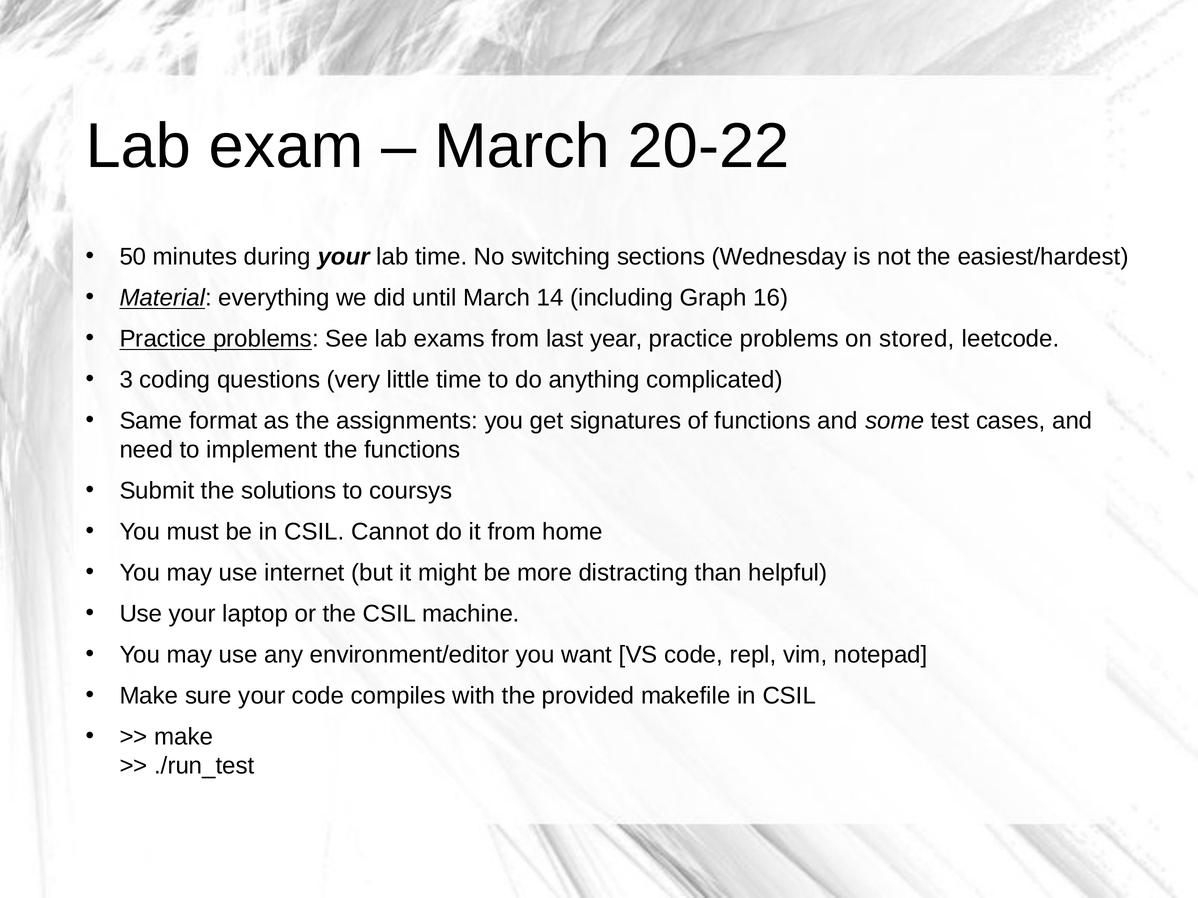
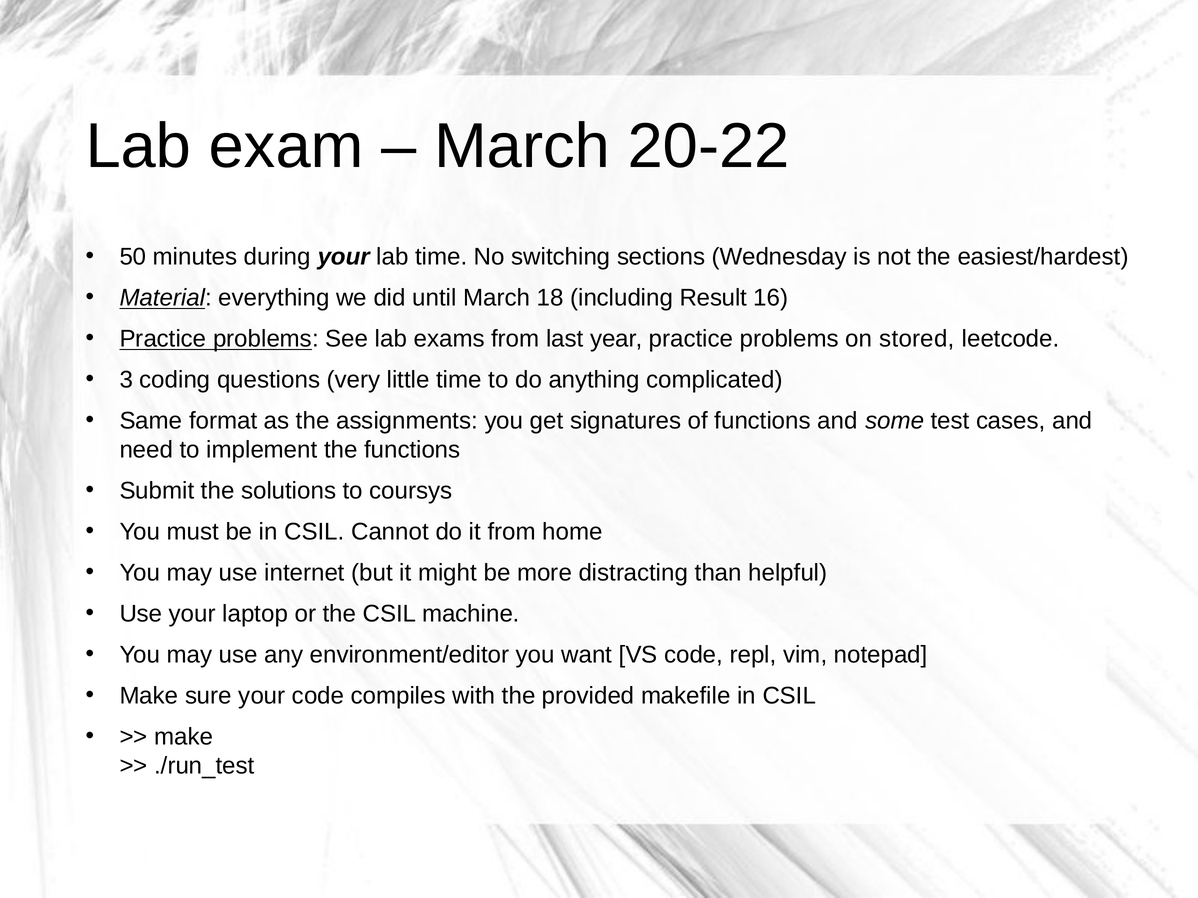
14: 14 -> 18
Graph: Graph -> Result
